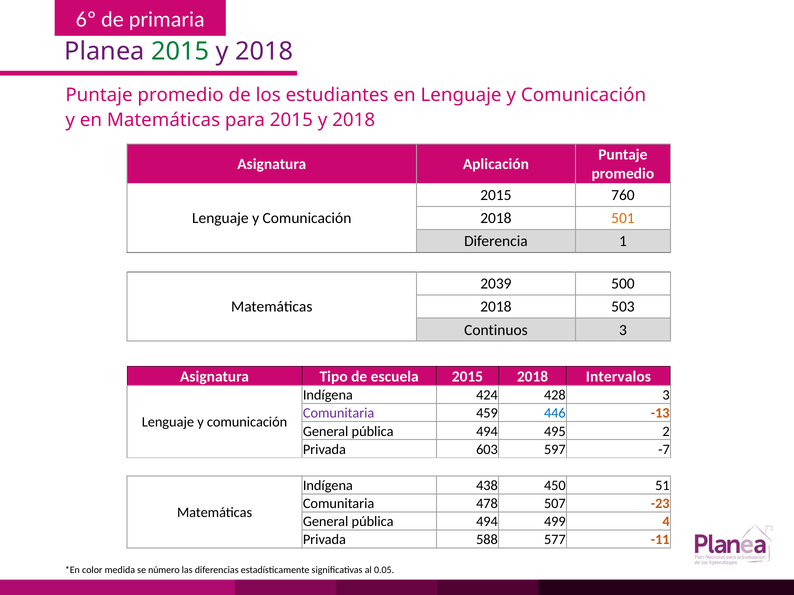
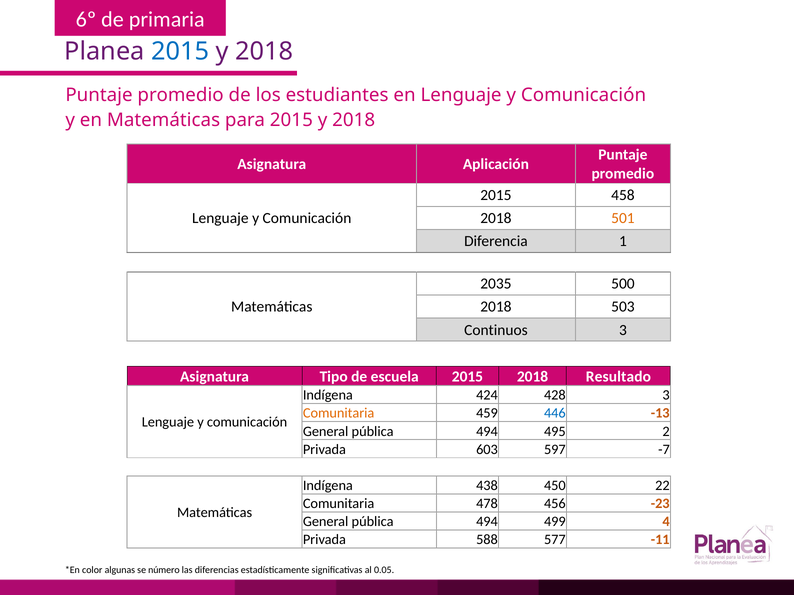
2015 at (180, 51) colour: green -> blue
760: 760 -> 458
2039: 2039 -> 2035
Intervalos: Intervalos -> Resultado
Comunitaria at (339, 414) colour: purple -> orange
51: 51 -> 22
507: 507 -> 456
medida: medida -> algunas
